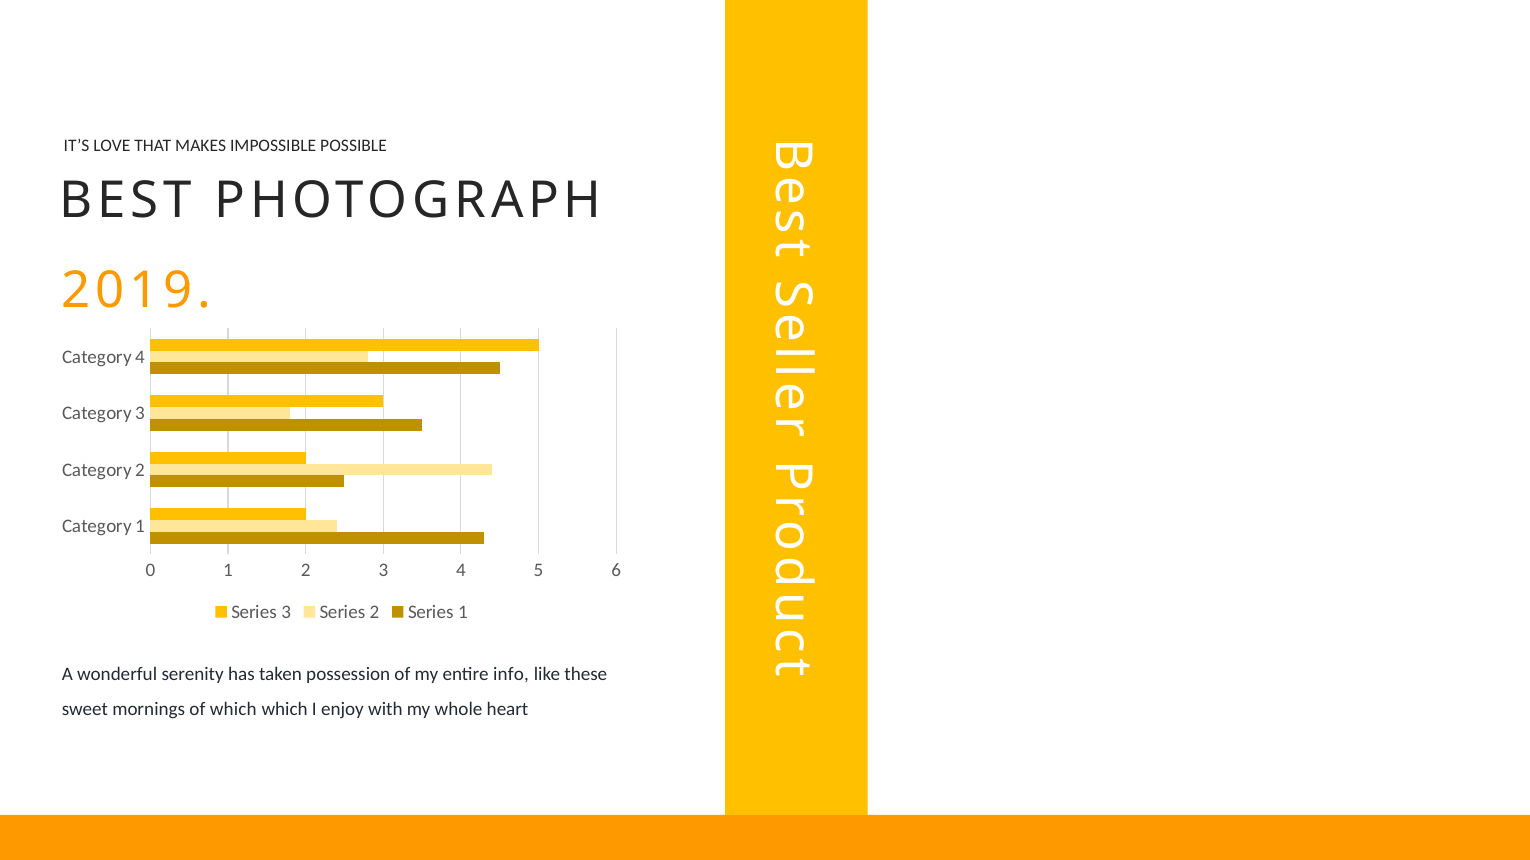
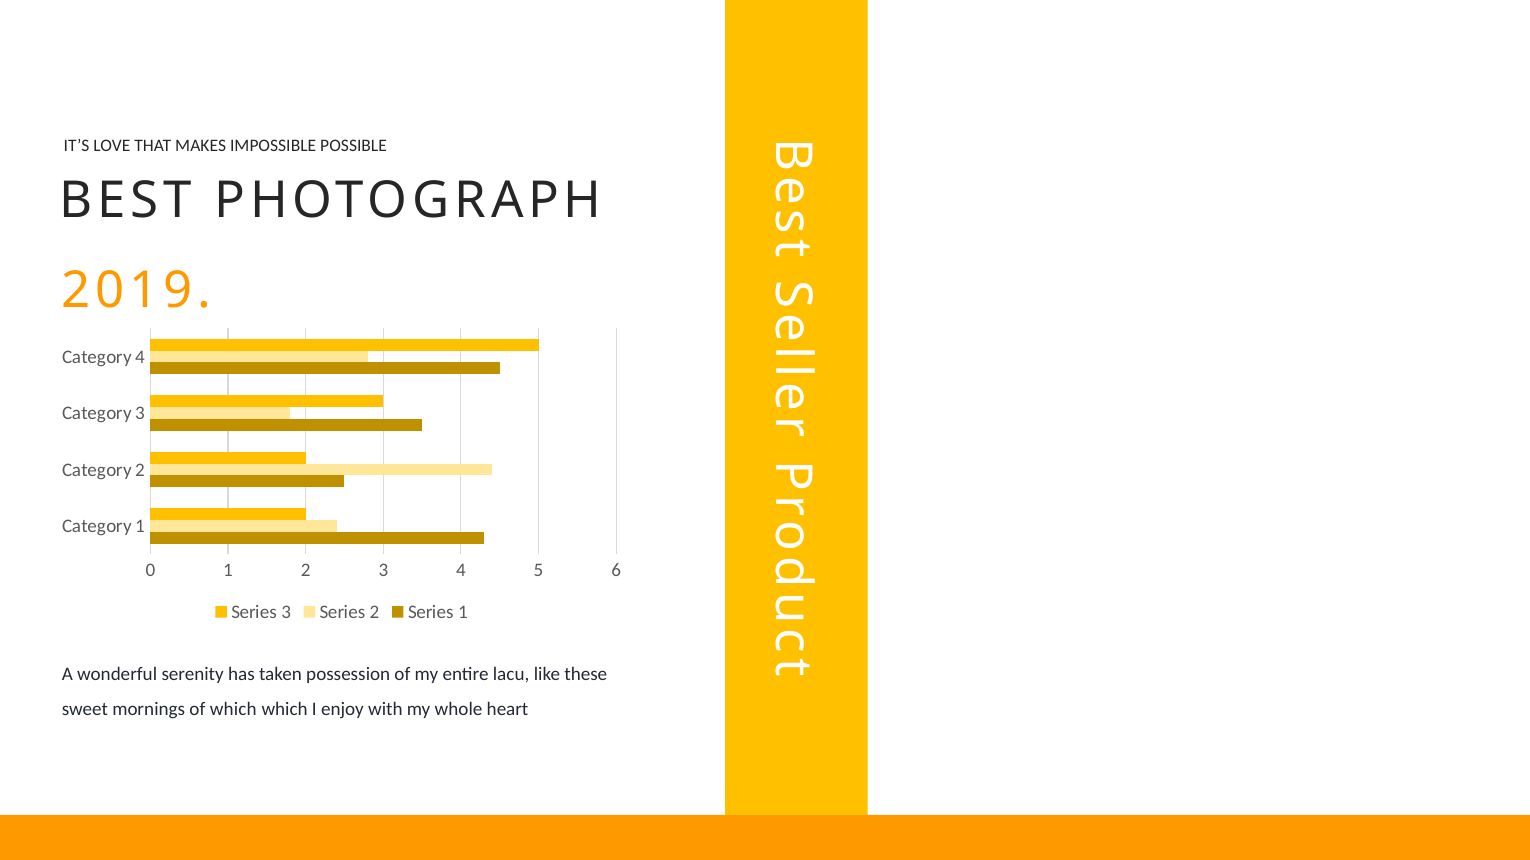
info: info -> lacu
